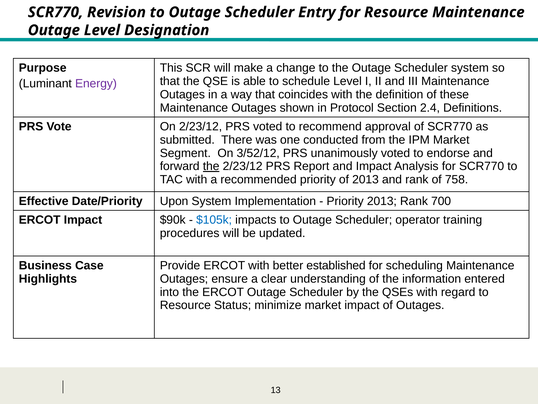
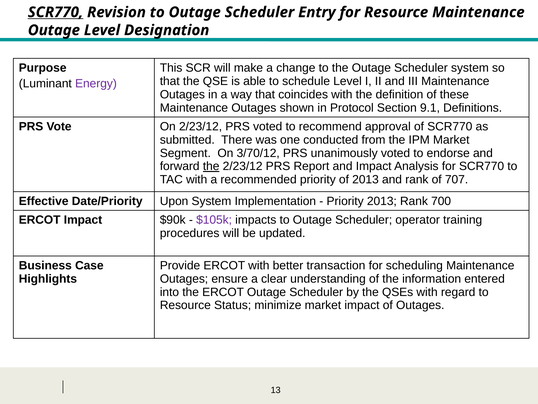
SCR770 at (55, 12) underline: none -> present
2.4: 2.4 -> 9.1
3/52/12: 3/52/12 -> 3/70/12
758: 758 -> 707
$105k colour: blue -> purple
established: established -> transaction
